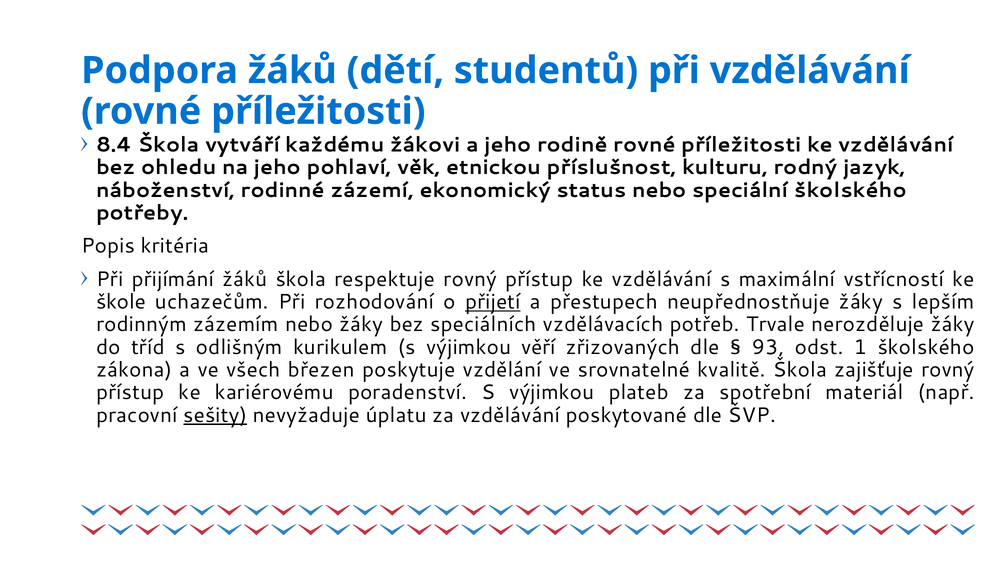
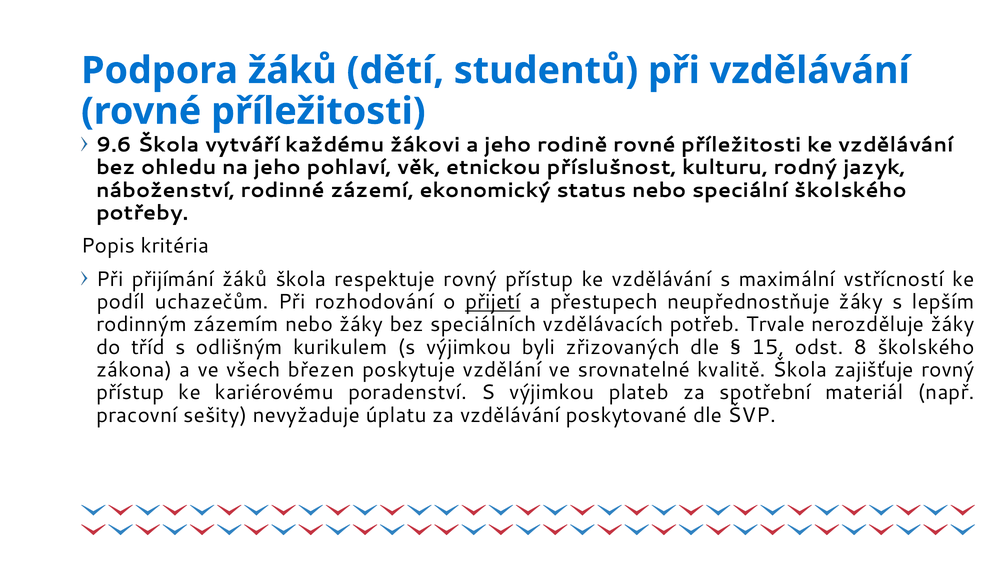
8.4: 8.4 -> 9.6
škole: škole -> podíl
věří: věří -> byli
93: 93 -> 15
1: 1 -> 8
sešity underline: present -> none
